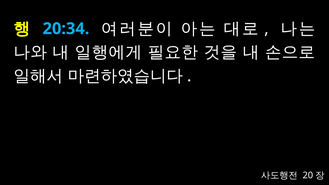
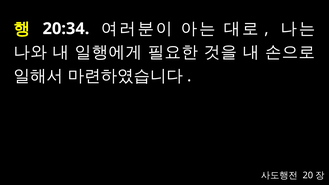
20:34 colour: light blue -> white
